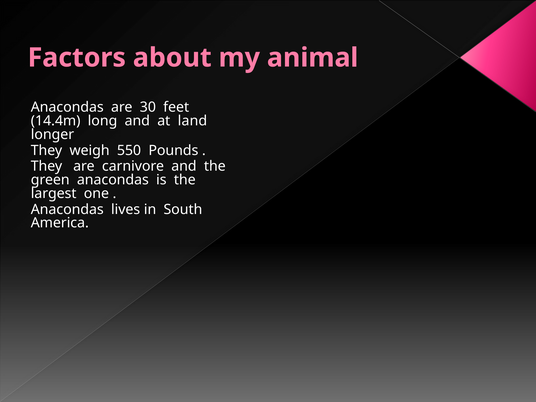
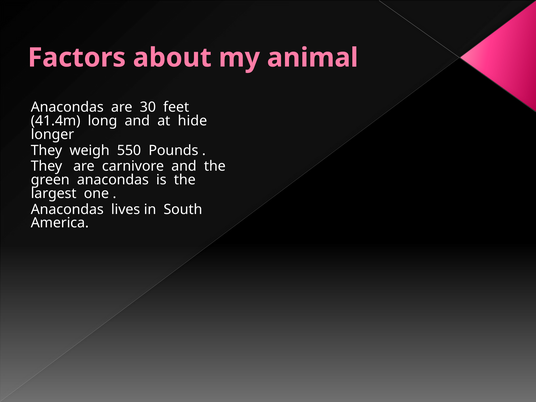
14.4m: 14.4m -> 41.4m
land: land -> hide
